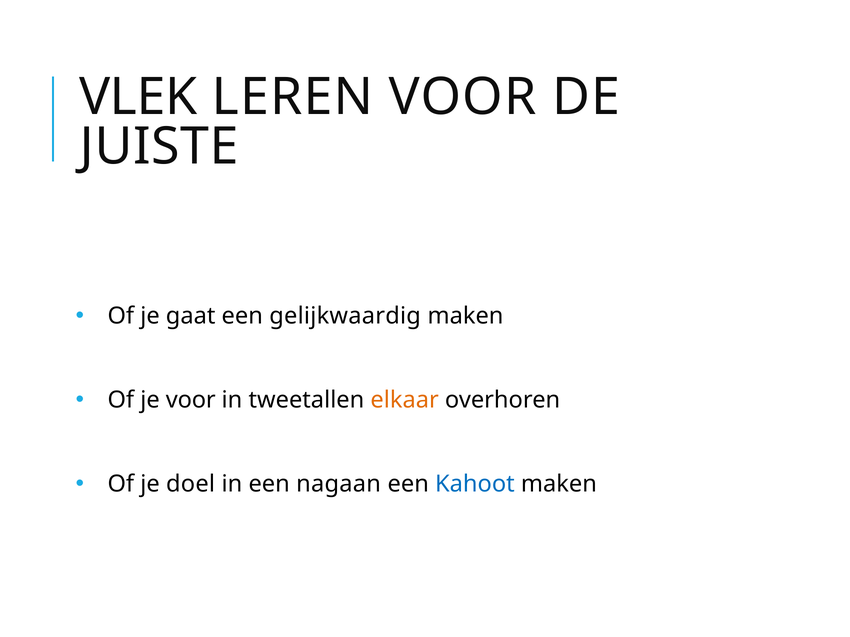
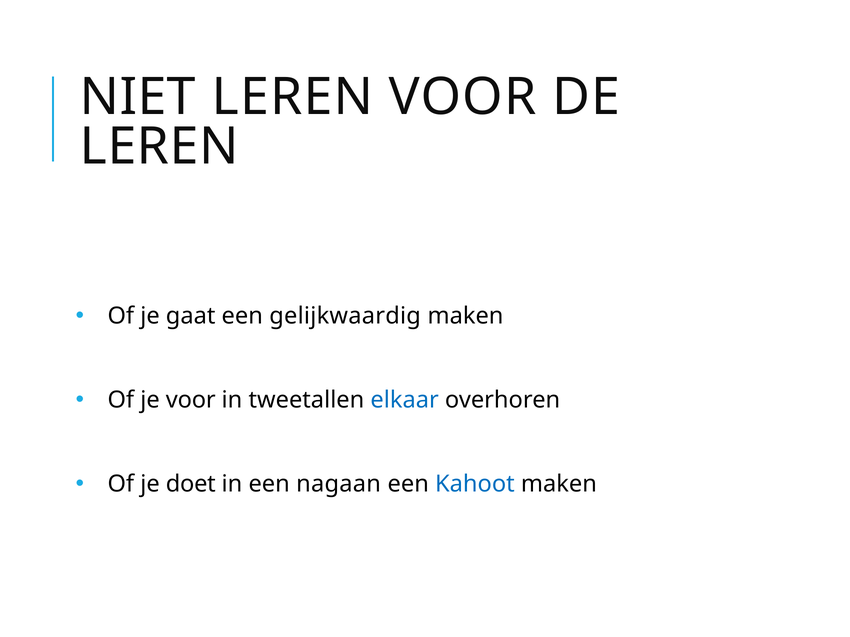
VLEK: VLEK -> NIET
JUISTE at (159, 147): JUISTE -> LEREN
elkaar colour: orange -> blue
doel: doel -> doet
